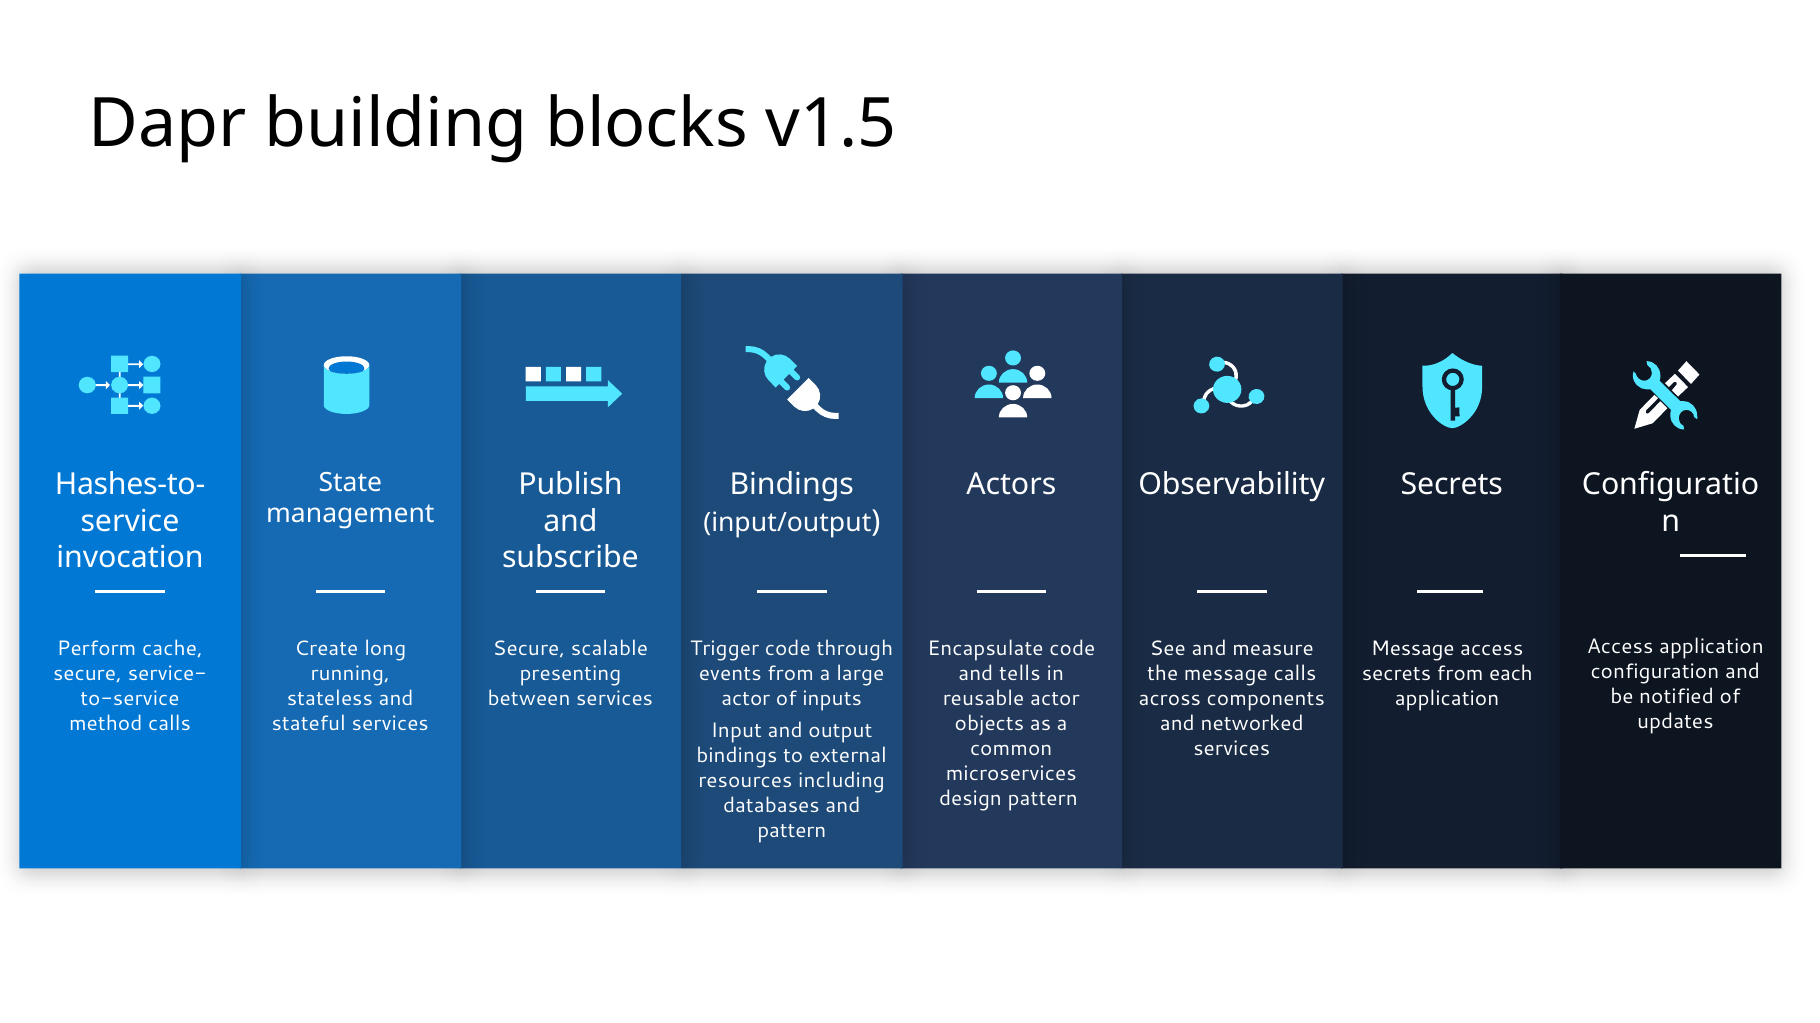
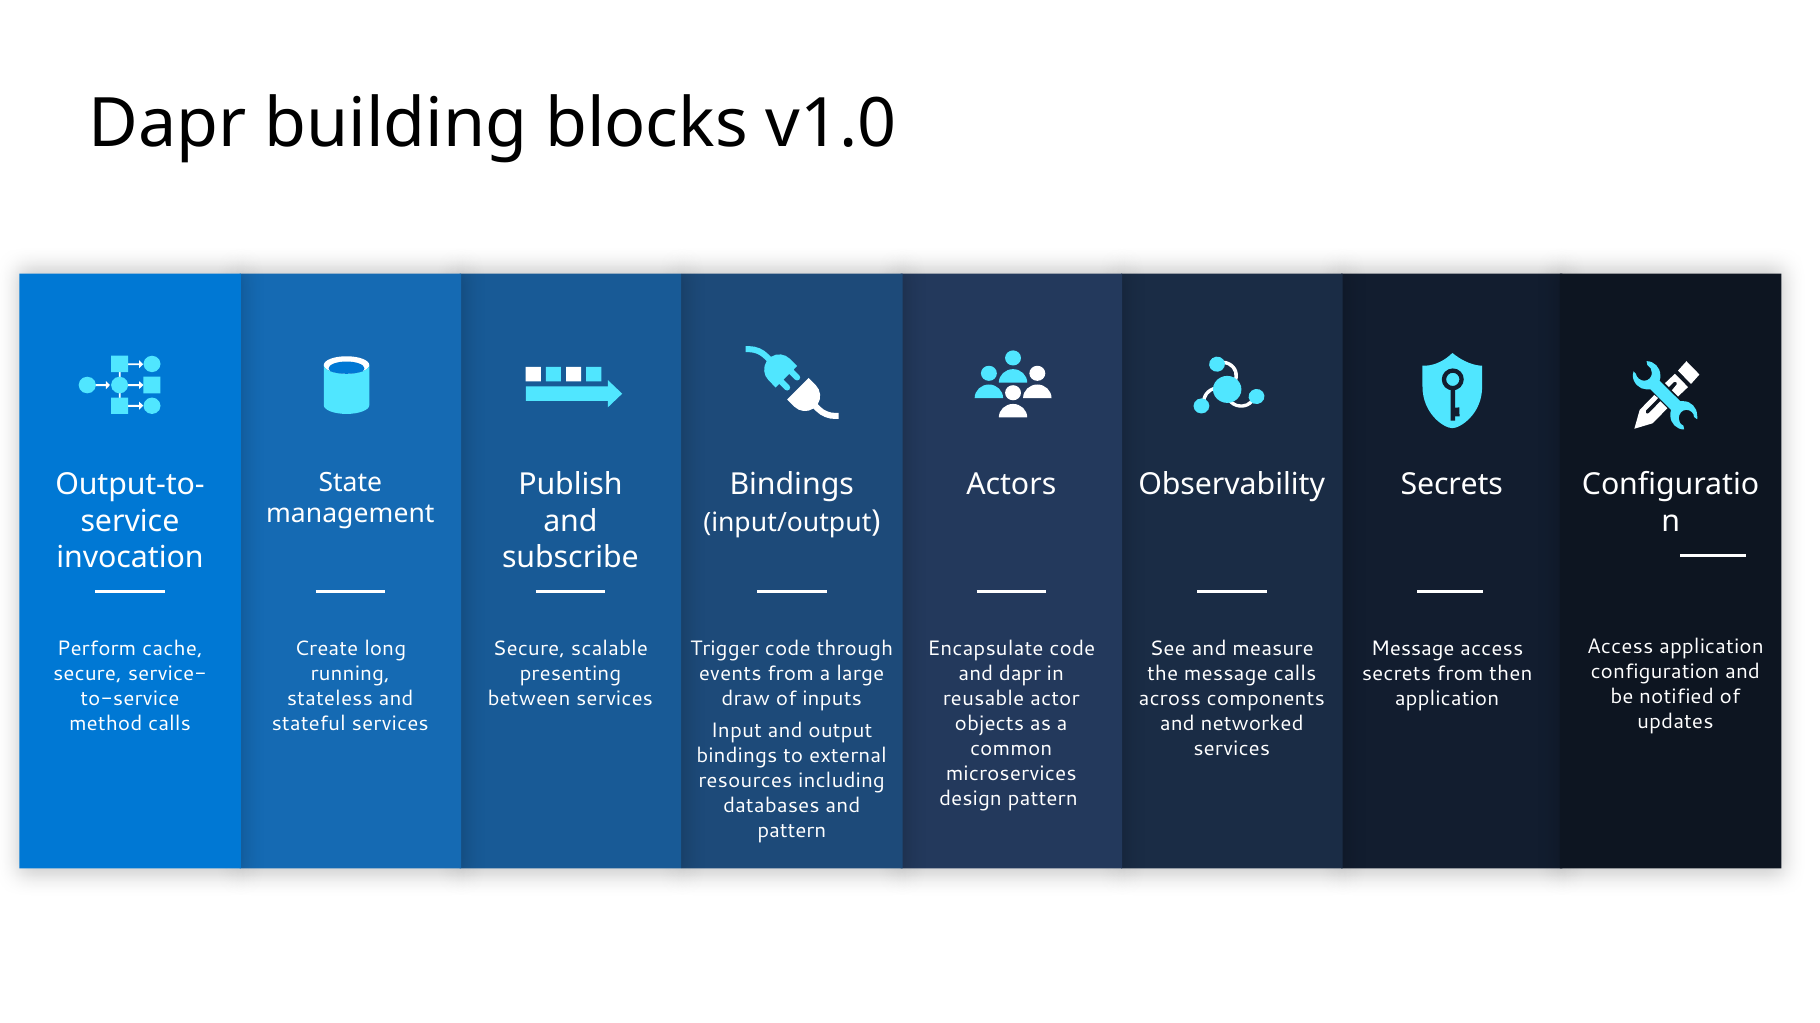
v1.5: v1.5 -> v1.0
Hashes-to-: Hashes-to- -> Output-to-
and tells: tells -> dapr
each: each -> then
actor at (746, 699): actor -> draw
